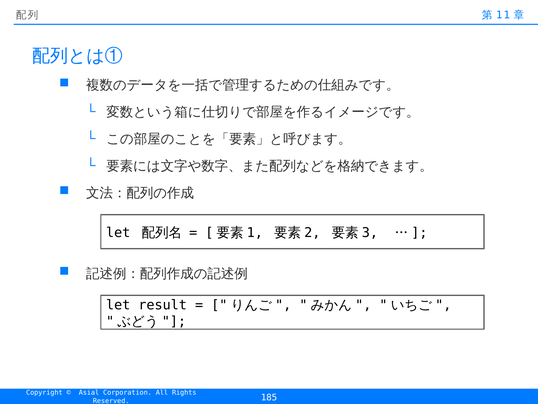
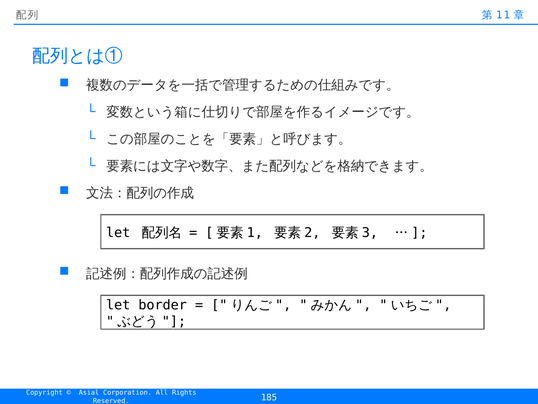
result: result -> border
